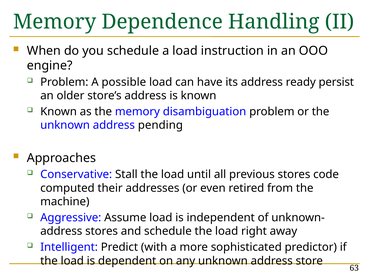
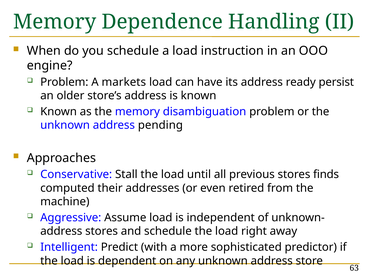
possible: possible -> markets
code: code -> finds
